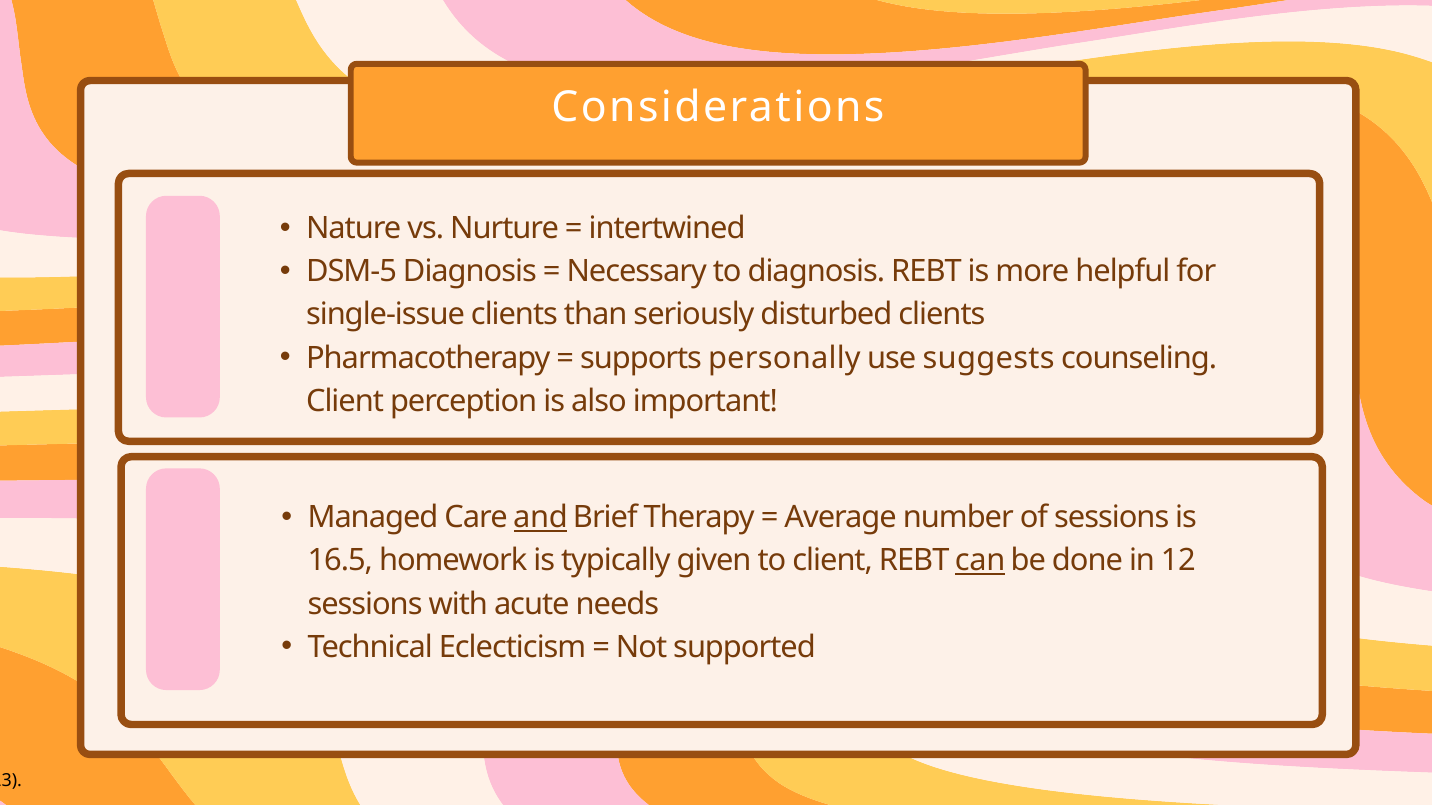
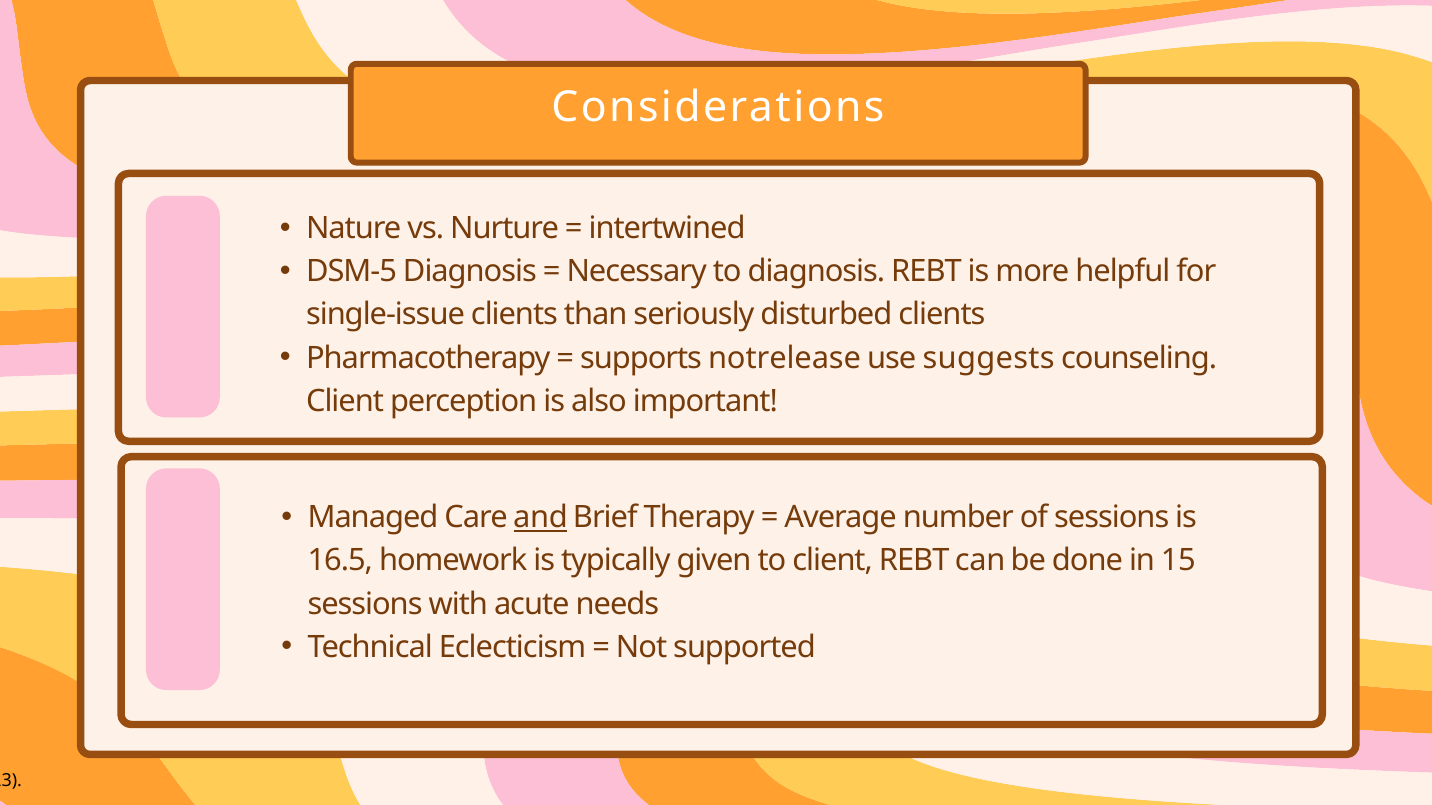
personally: personally -> notrelease
can underline: present -> none
12: 12 -> 15
